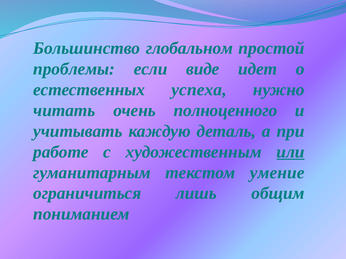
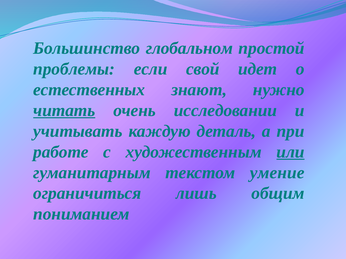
виде: виде -> свой
успеха: успеха -> знают
читать underline: none -> present
полноценного: полноценного -> исследовании
